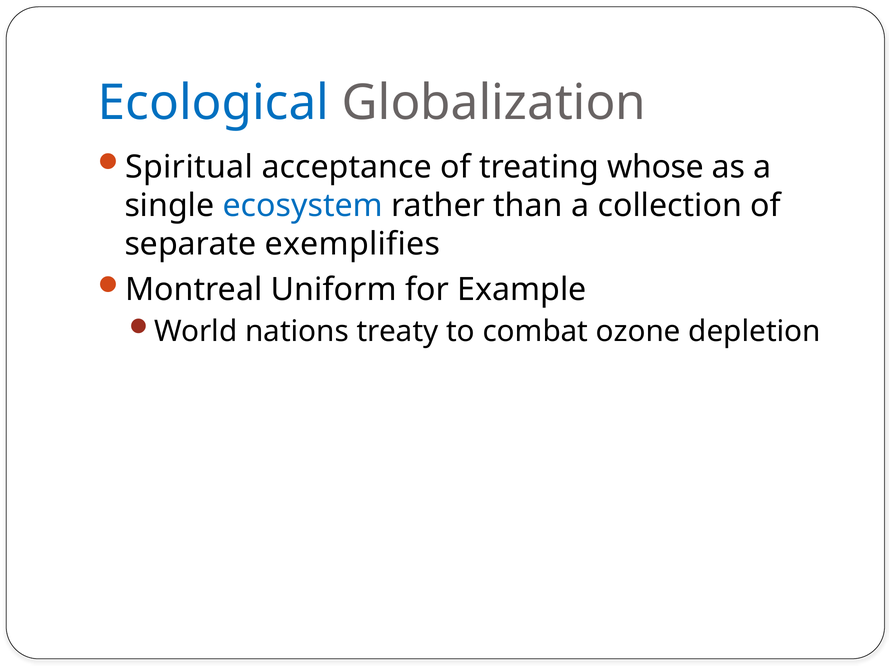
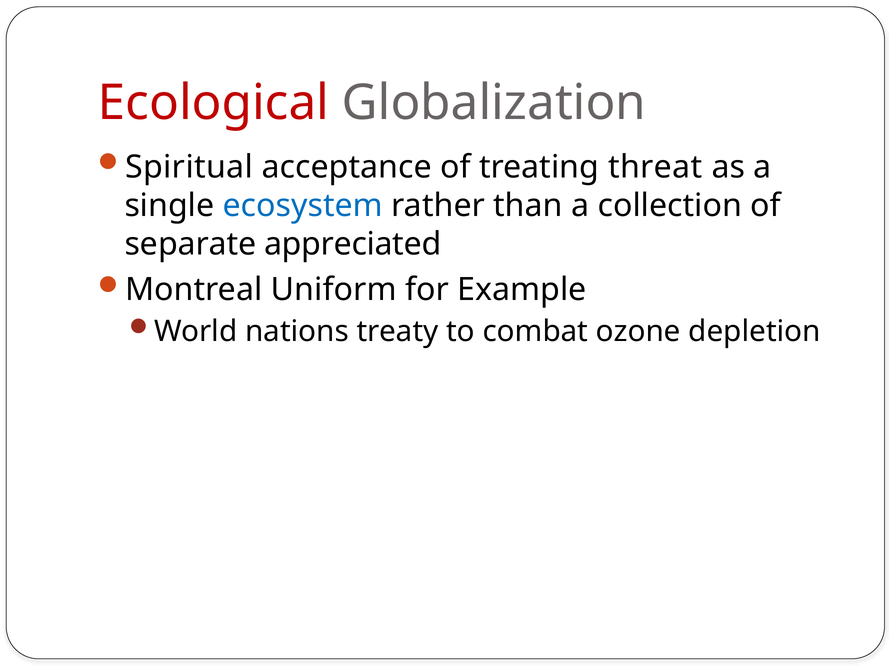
Ecological colour: blue -> red
whose: whose -> threat
exemplifies: exemplifies -> appreciated
